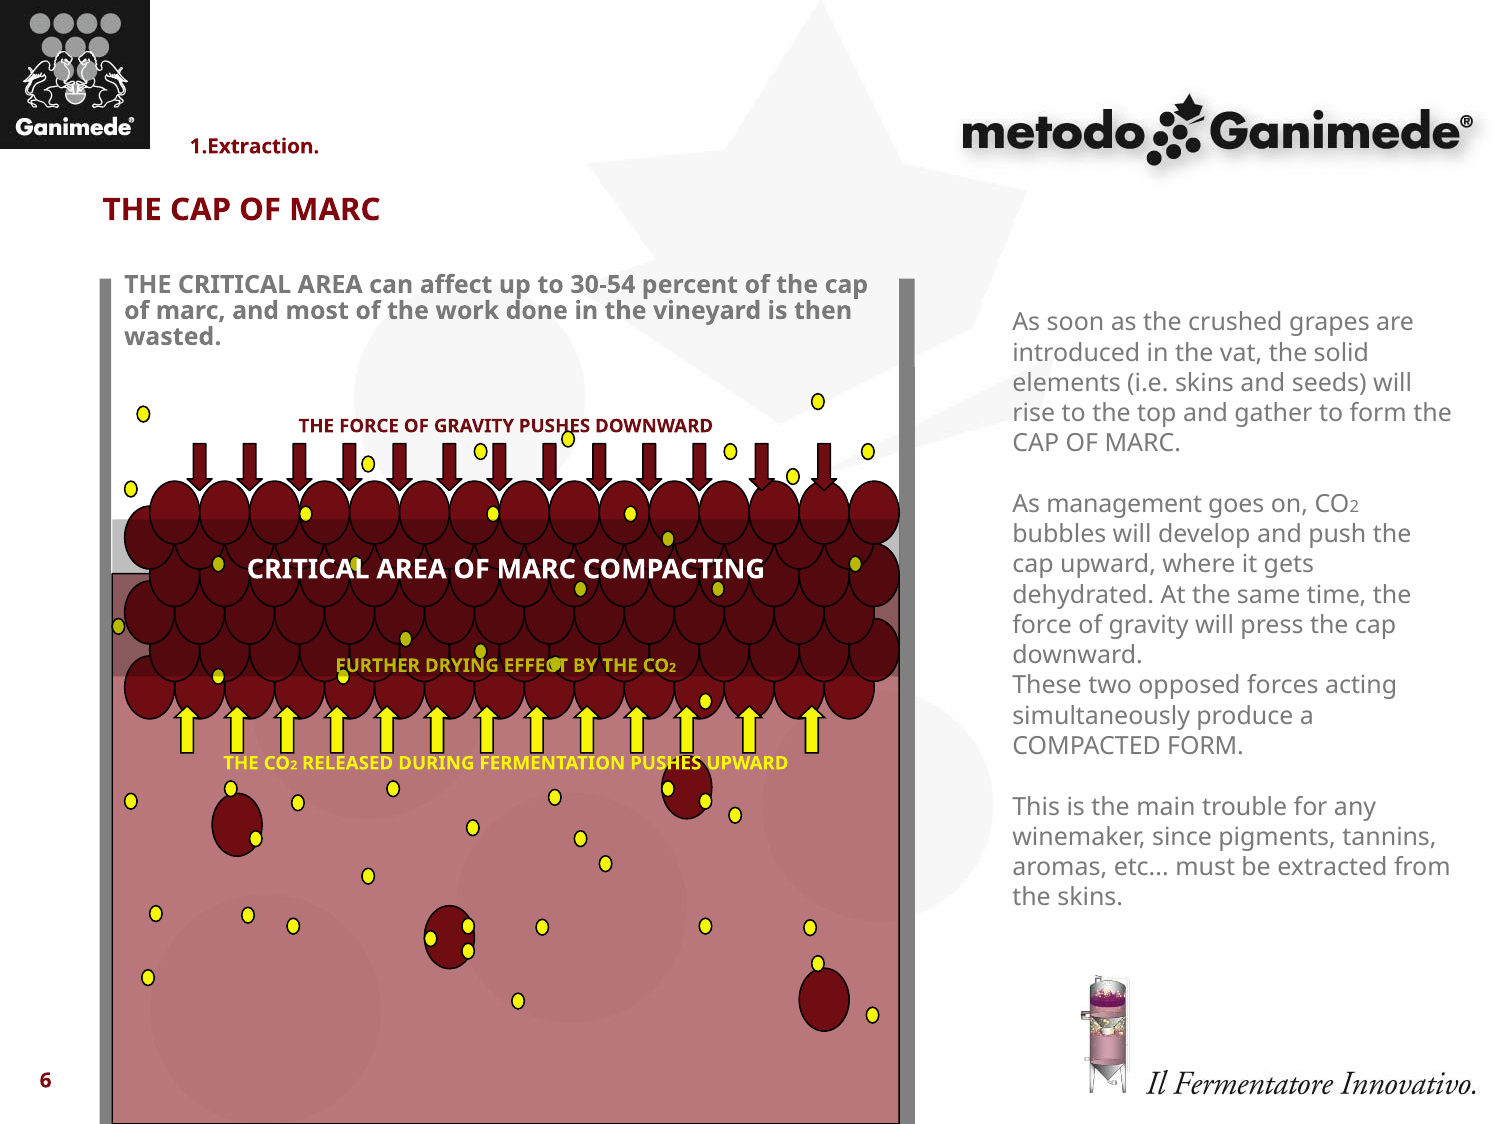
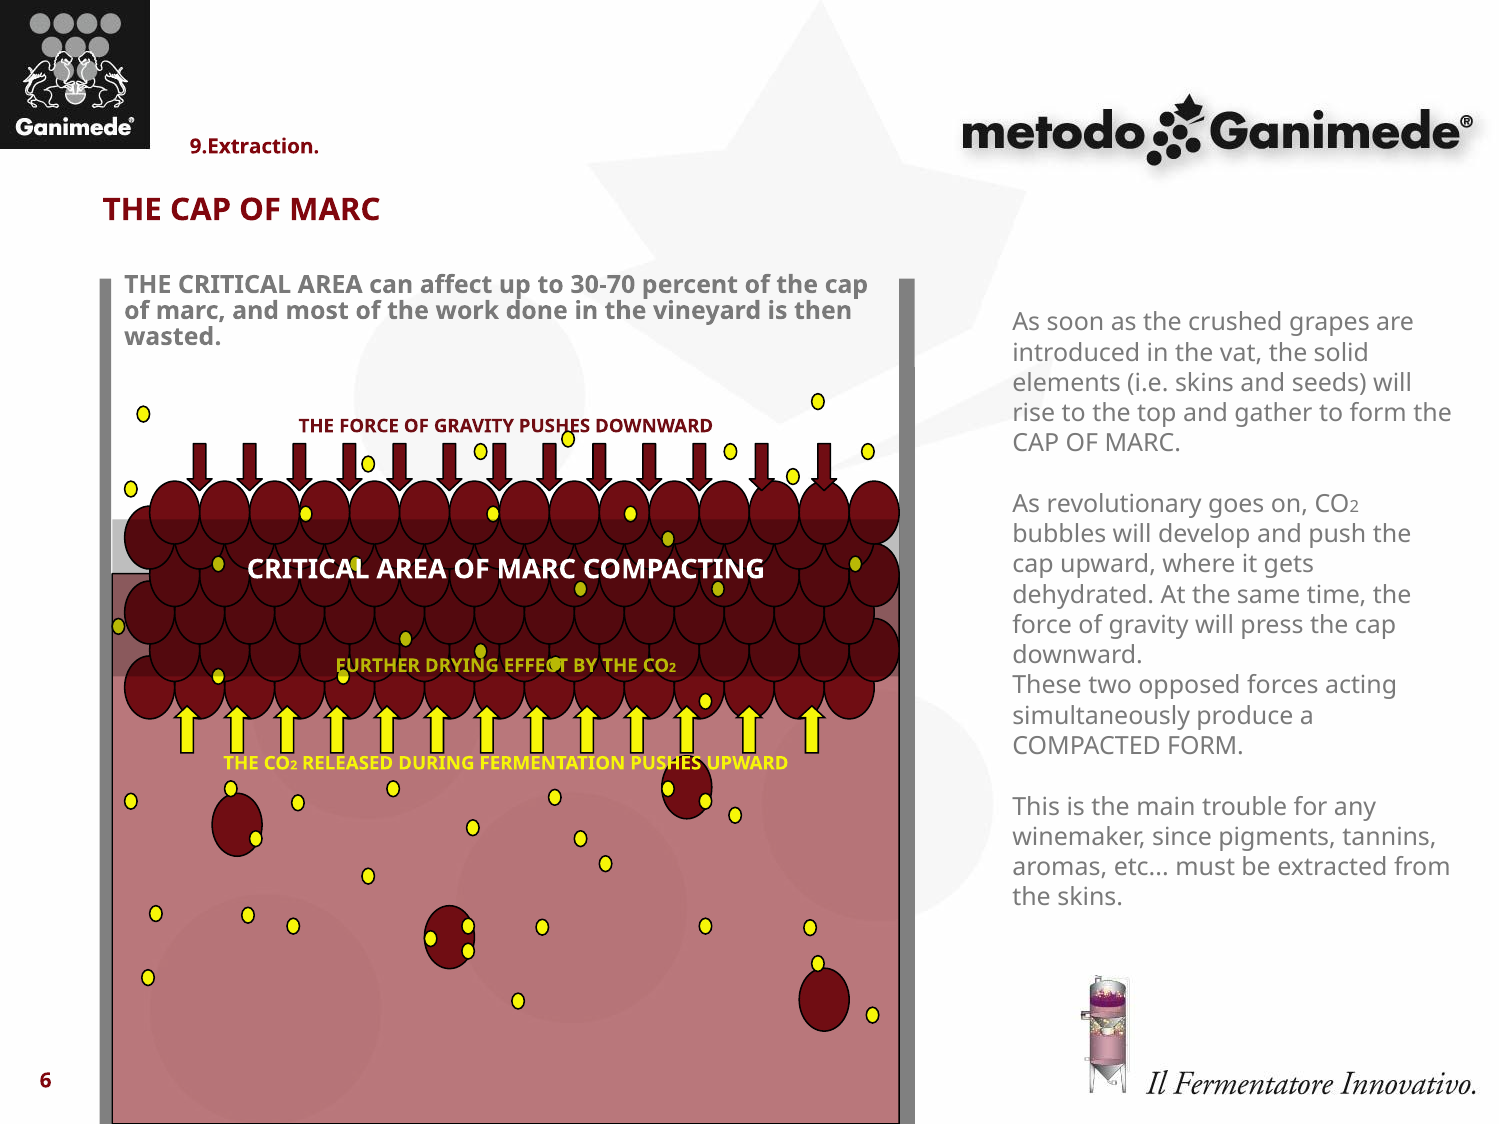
1.Extraction: 1.Extraction -> 9.Extraction
30-54: 30-54 -> 30-70
management: management -> revolutionary
